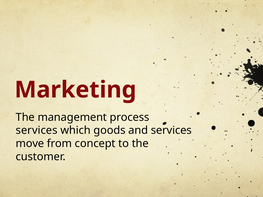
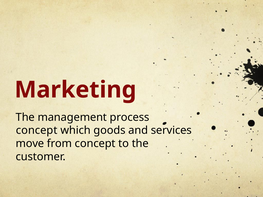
services at (37, 130): services -> concept
